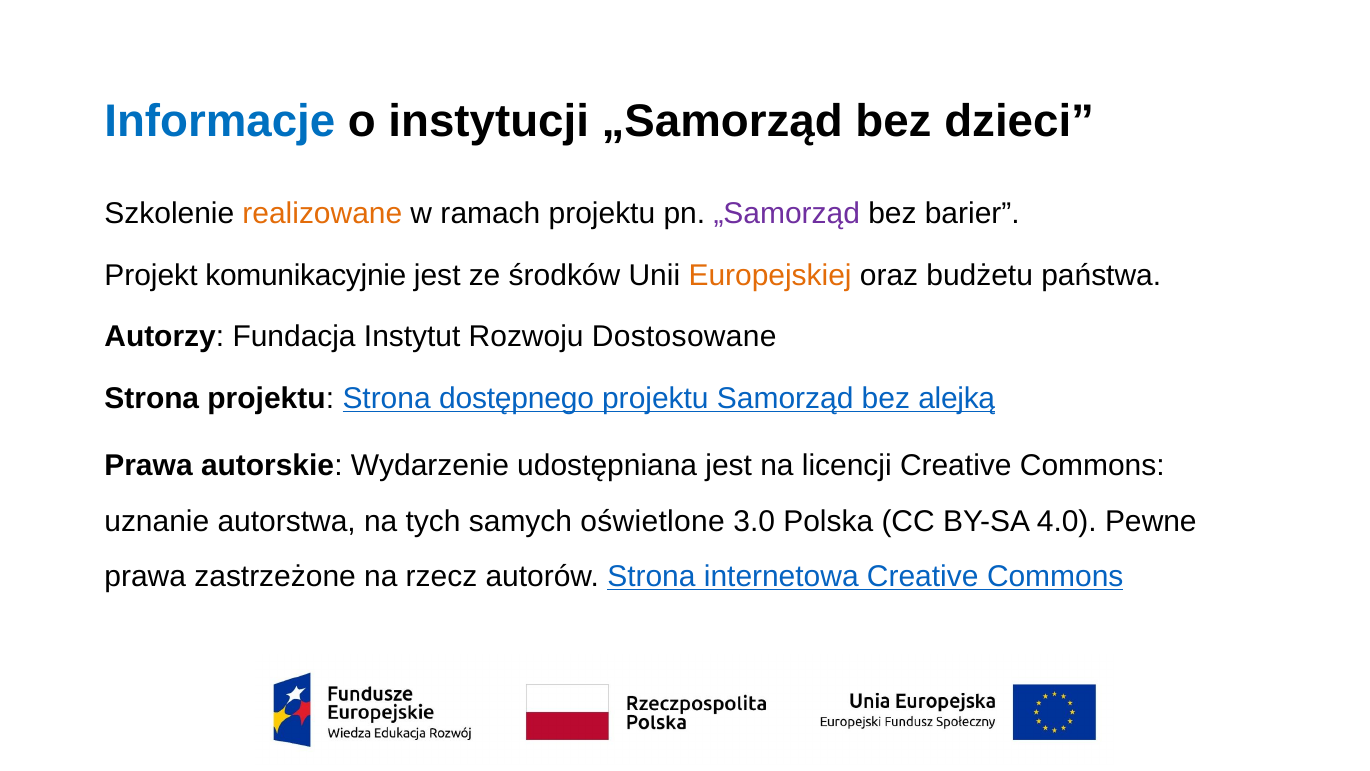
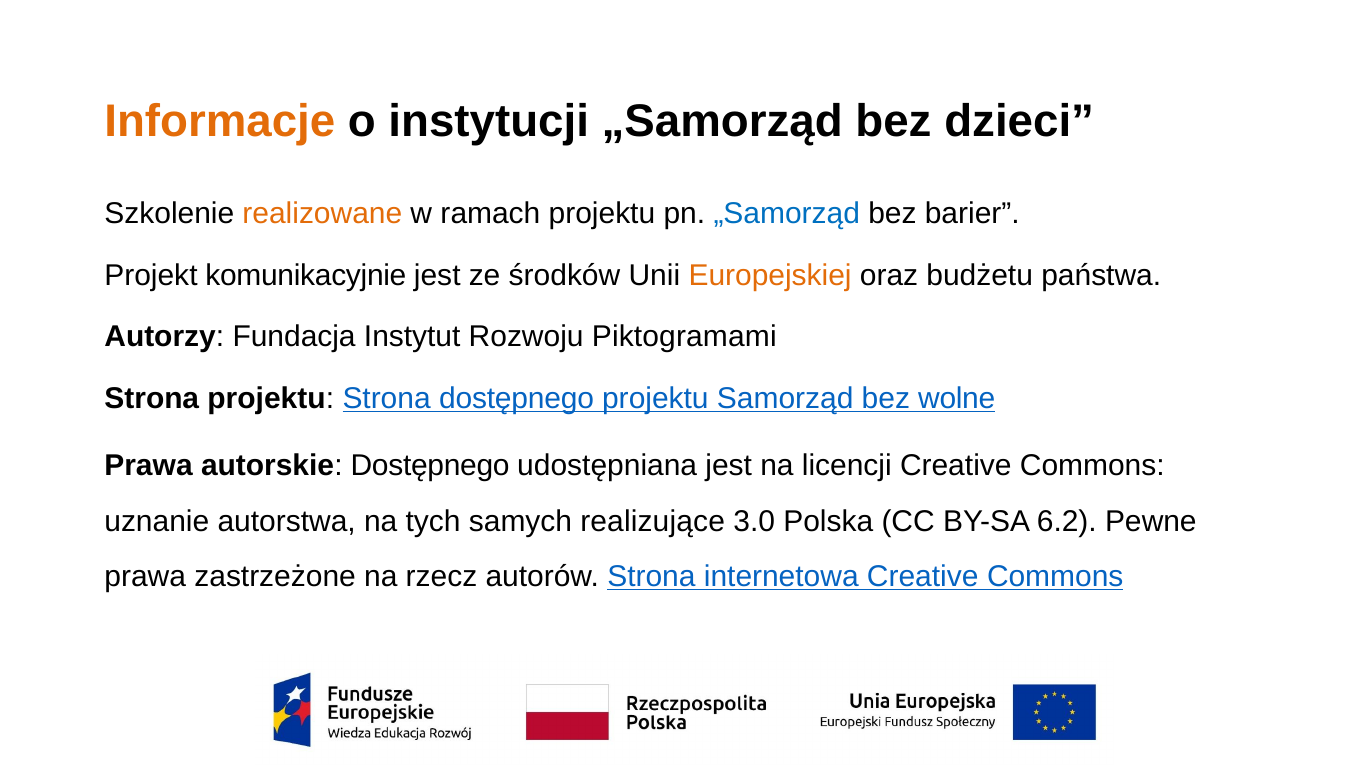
Informacje colour: blue -> orange
„Samorząd at (787, 214) colour: purple -> blue
Dostosowane: Dostosowane -> Piktogramami
alejką: alejką -> wolne
autorskie Wydarzenie: Wydarzenie -> Dostępnego
oświetlone: oświetlone -> realizujące
4.0: 4.0 -> 6.2
